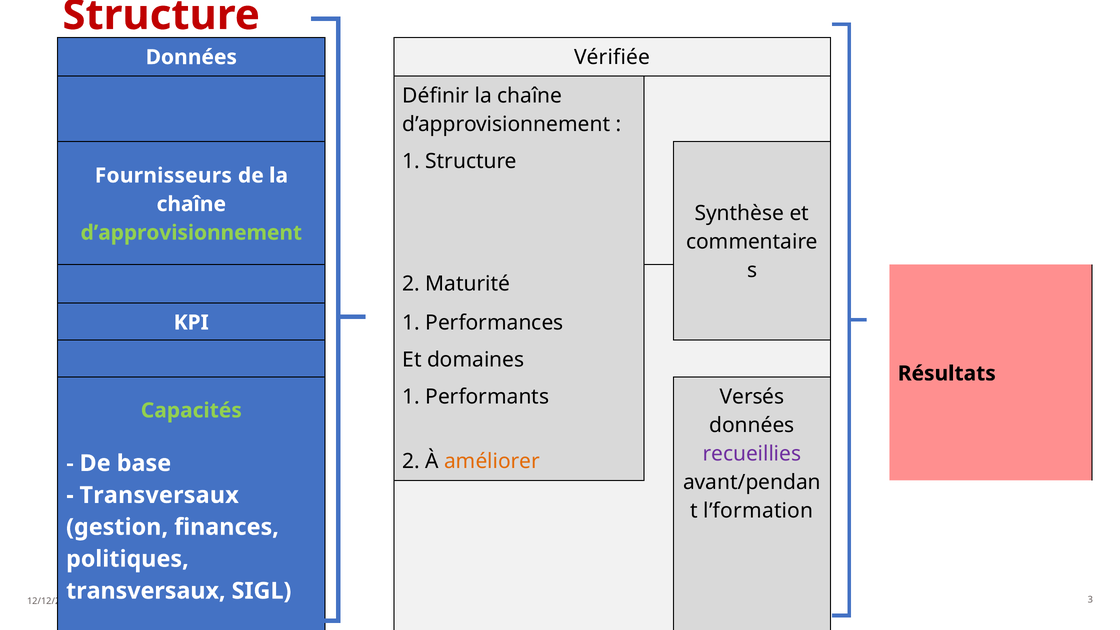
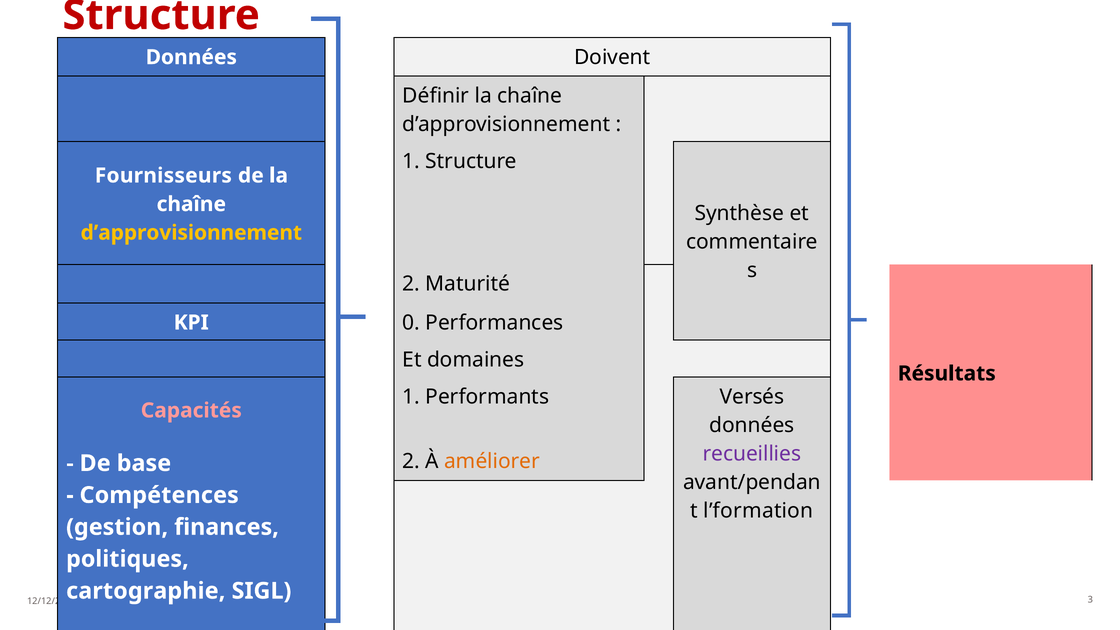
Vérifiée: Vérifiée -> Doivent
d’approvisionnement at (191, 233) colour: light green -> yellow
KPI 1: 1 -> 0
Capacités colour: light green -> pink
Transversaux at (159, 495): Transversaux -> Compétences
transversaux at (146, 591): transversaux -> cartographie
